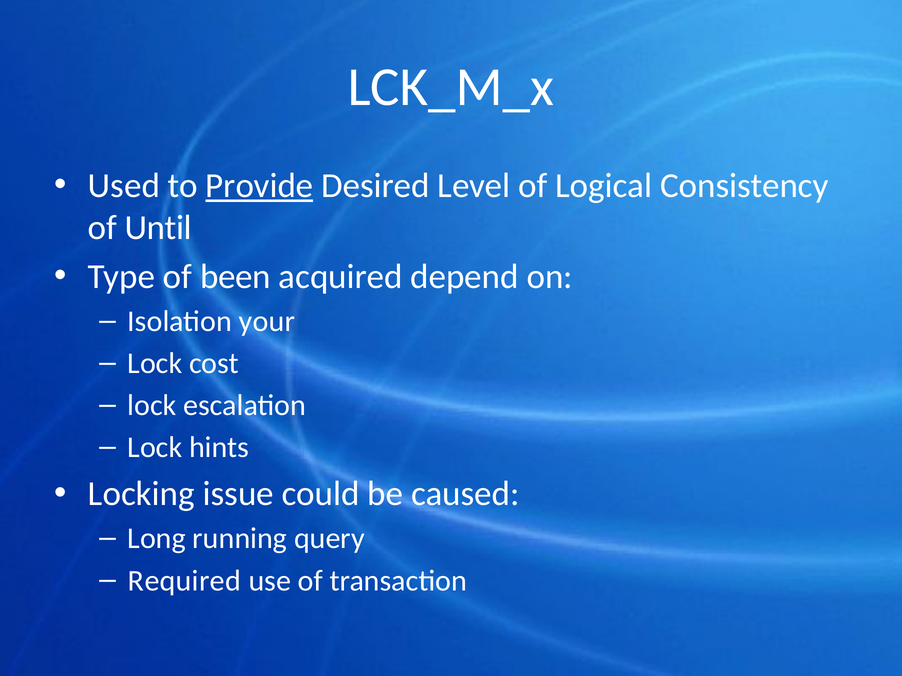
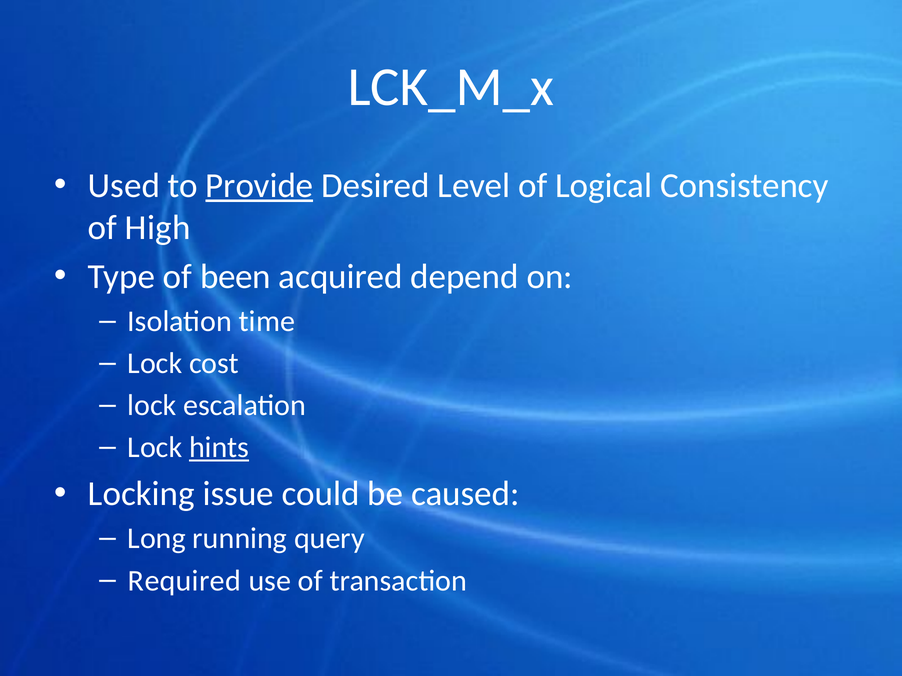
Until: Until -> High
your: your -> time
hints underline: none -> present
